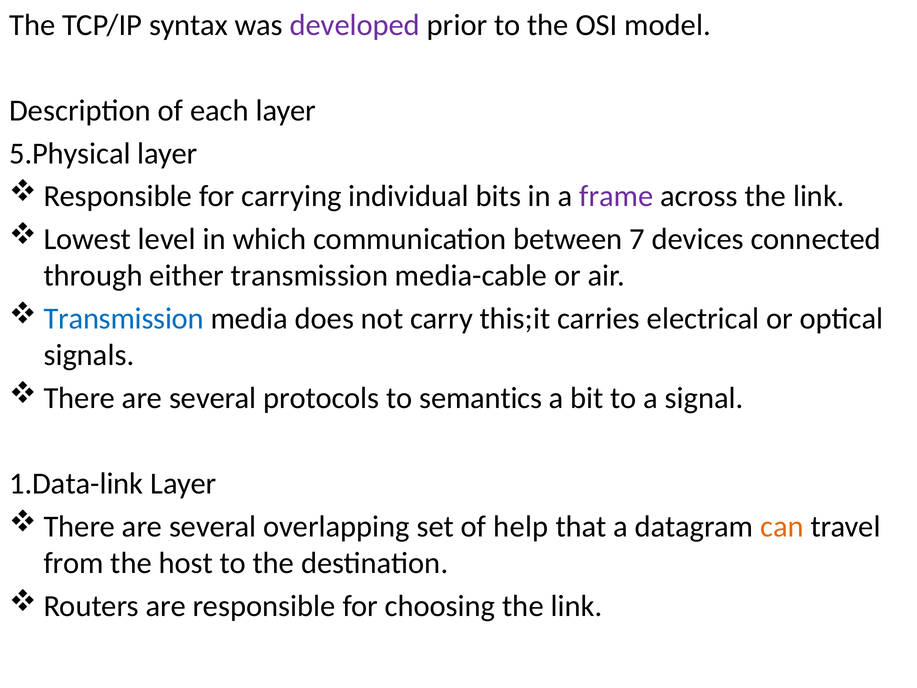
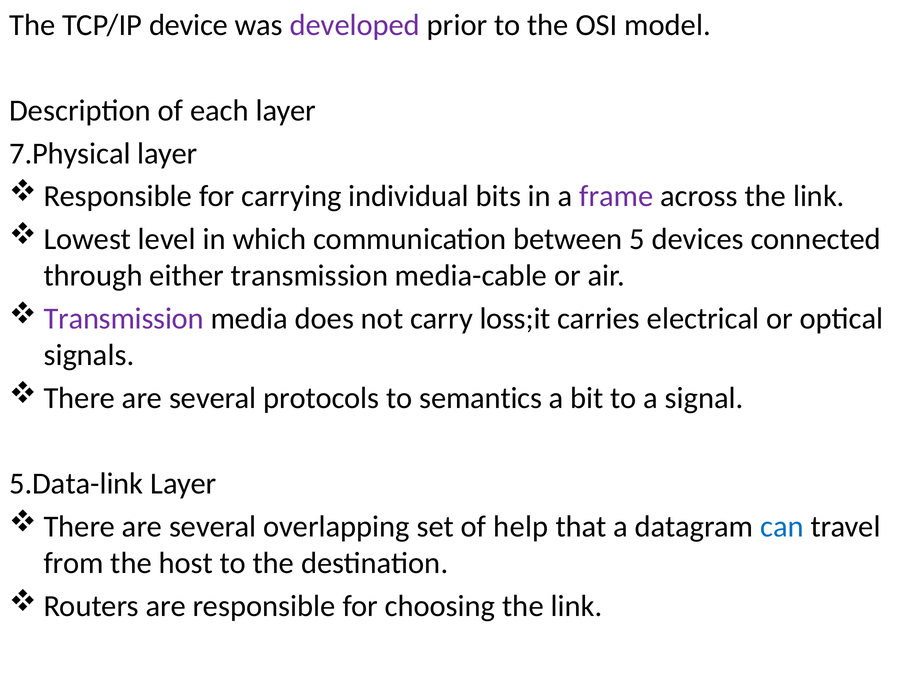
syntax: syntax -> device
5.Physical: 5.Physical -> 7.Physical
7: 7 -> 5
Transmission at (124, 318) colour: blue -> purple
this;it: this;it -> loss;it
1.Data-link: 1.Data-link -> 5.Data-link
can colour: orange -> blue
